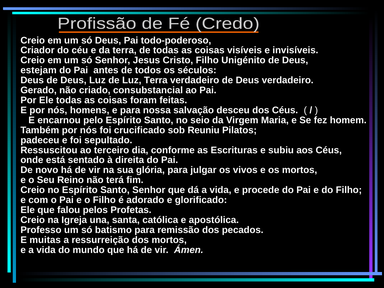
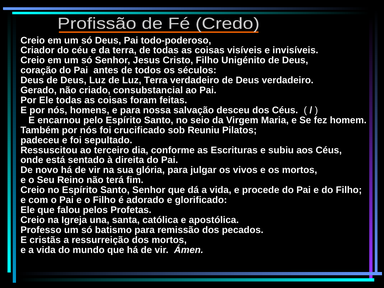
estejam: estejam -> coração
muitas: muitas -> cristãs
